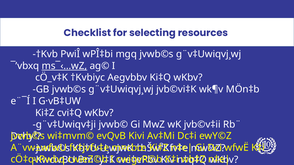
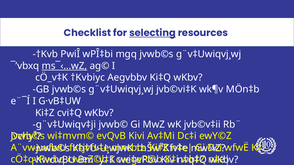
selecting underline: none -> present
